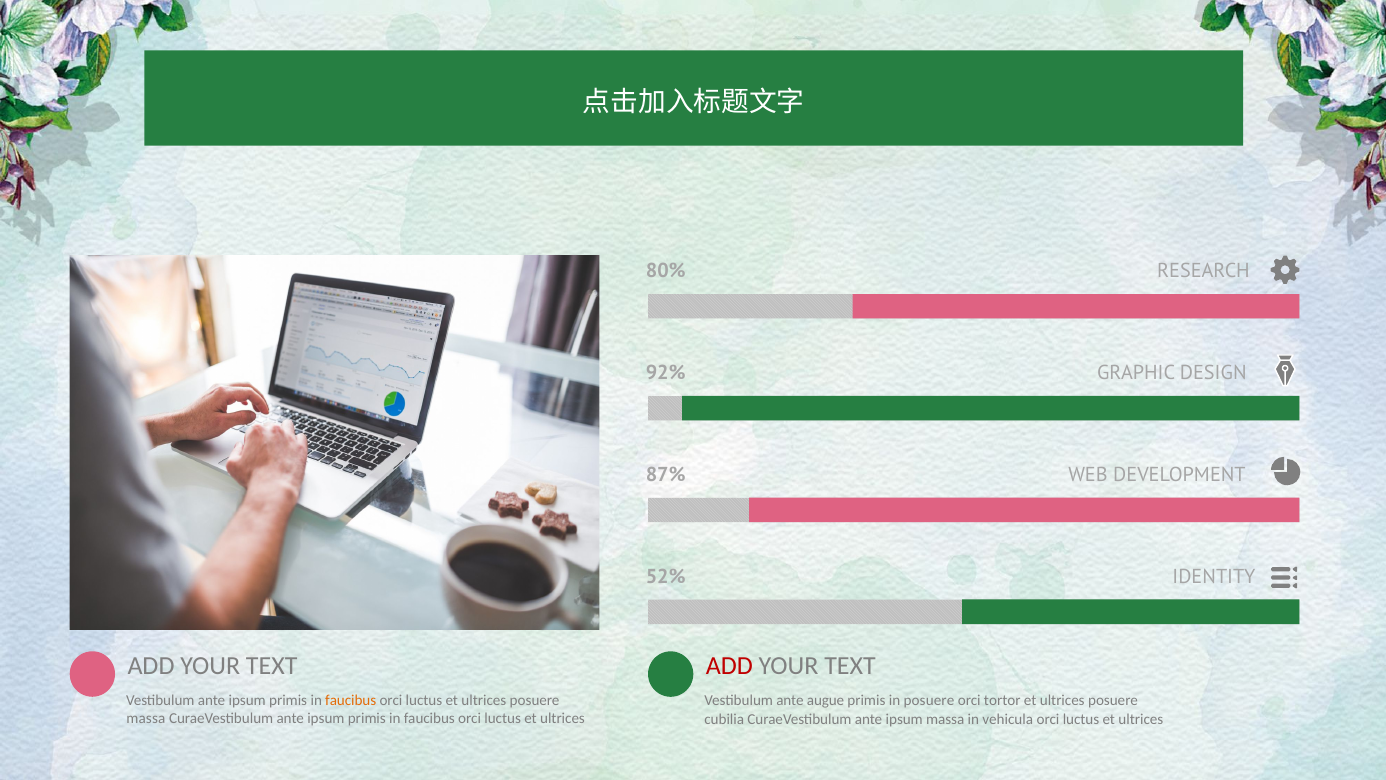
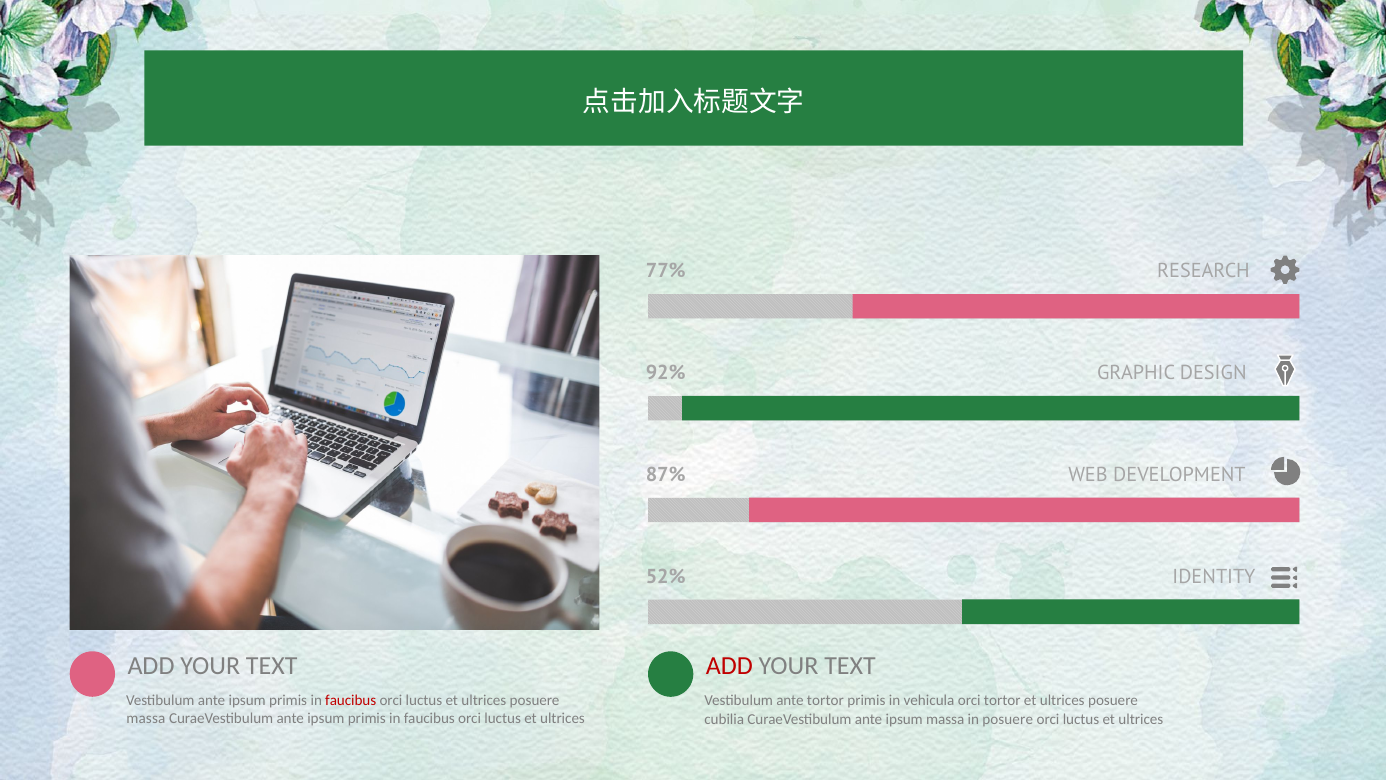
80%: 80% -> 77%
faucibus at (351, 701) colour: orange -> red
ante augue: augue -> tortor
in posuere: posuere -> vehicula
in vehicula: vehicula -> posuere
